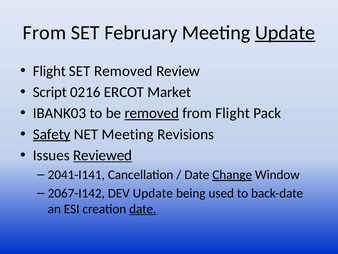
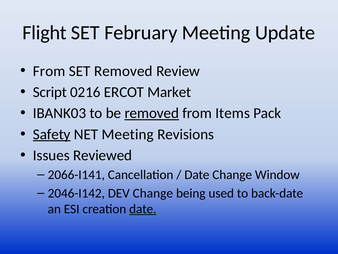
From at (44, 33): From -> Flight
Update at (285, 33) underline: present -> none
Flight at (49, 71): Flight -> From
from Flight: Flight -> Items
Reviewed underline: present -> none
2041-I141: 2041-I141 -> 2066-I141
Change at (232, 175) underline: present -> none
2067-I142: 2067-I142 -> 2046-I142
DEV Update: Update -> Change
